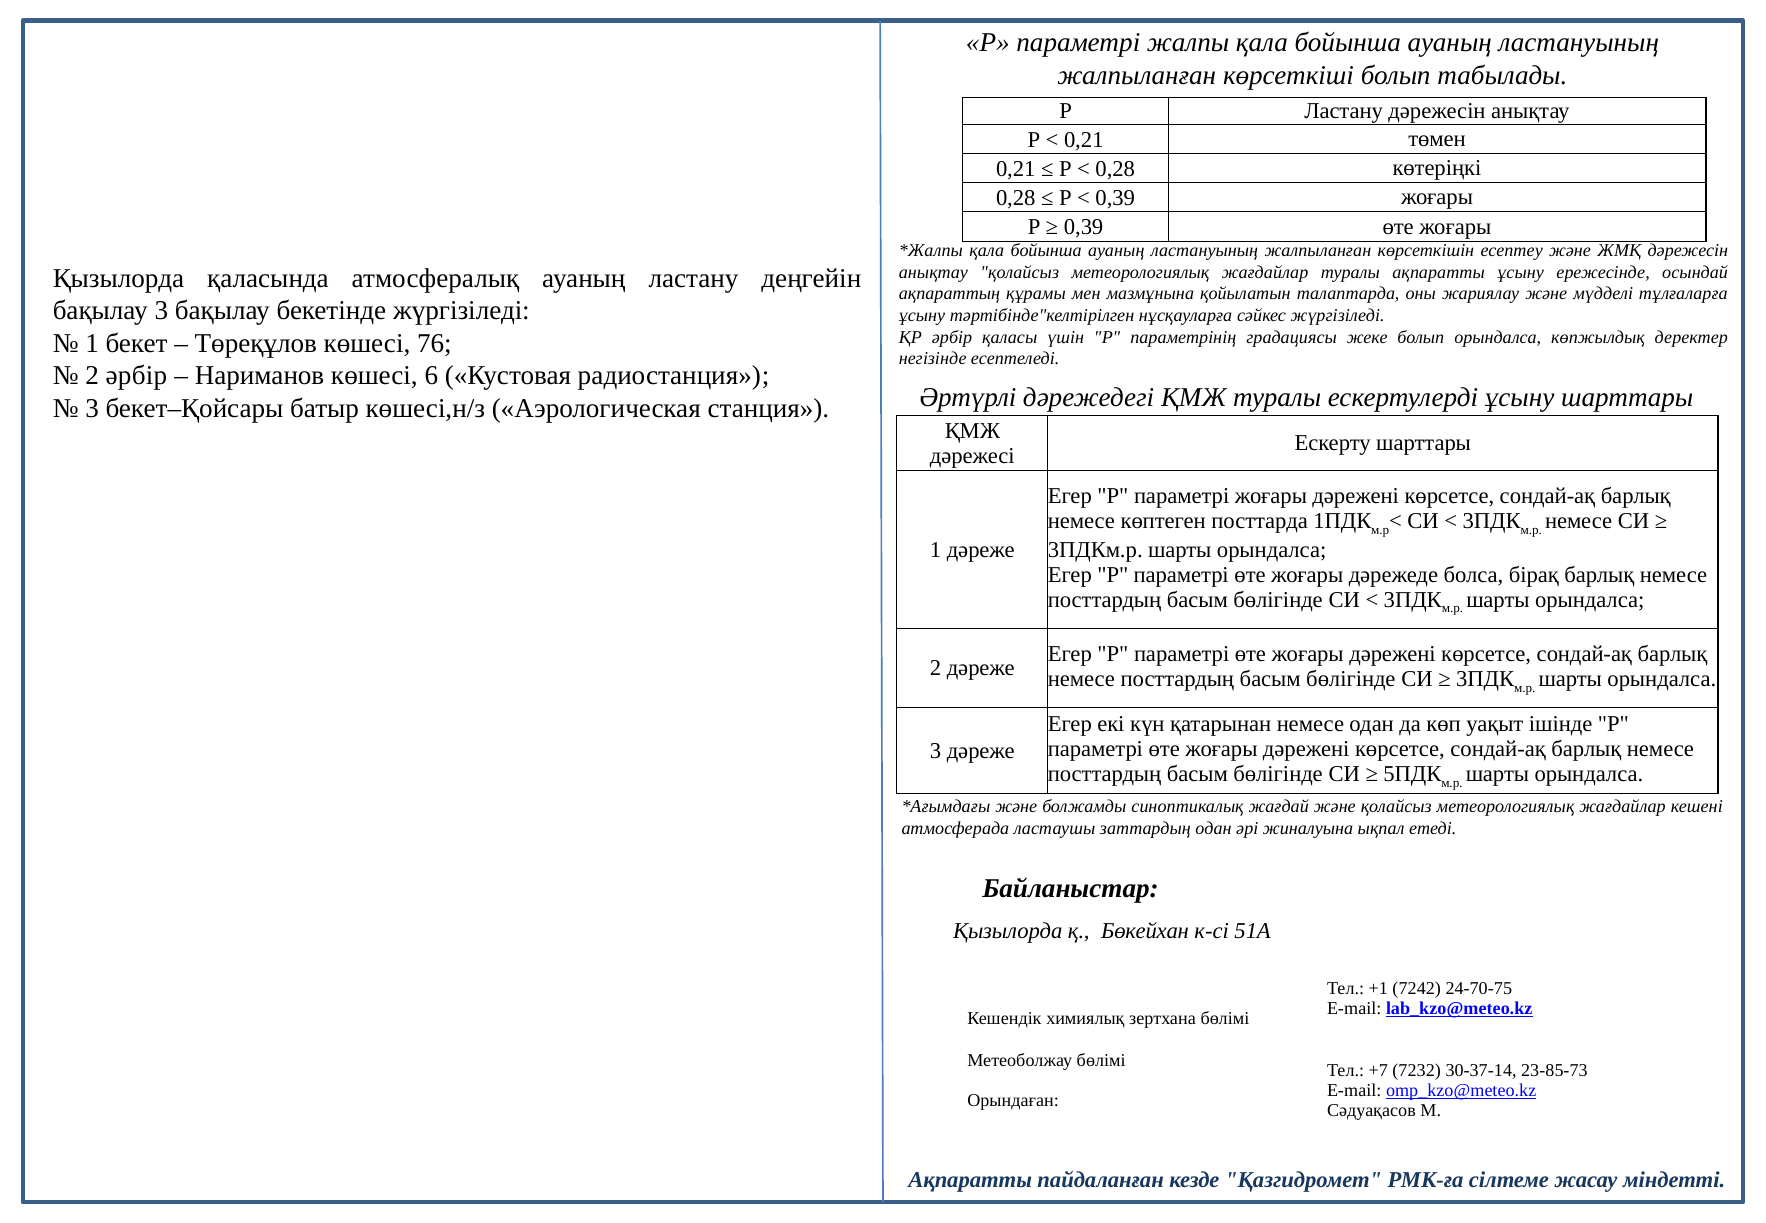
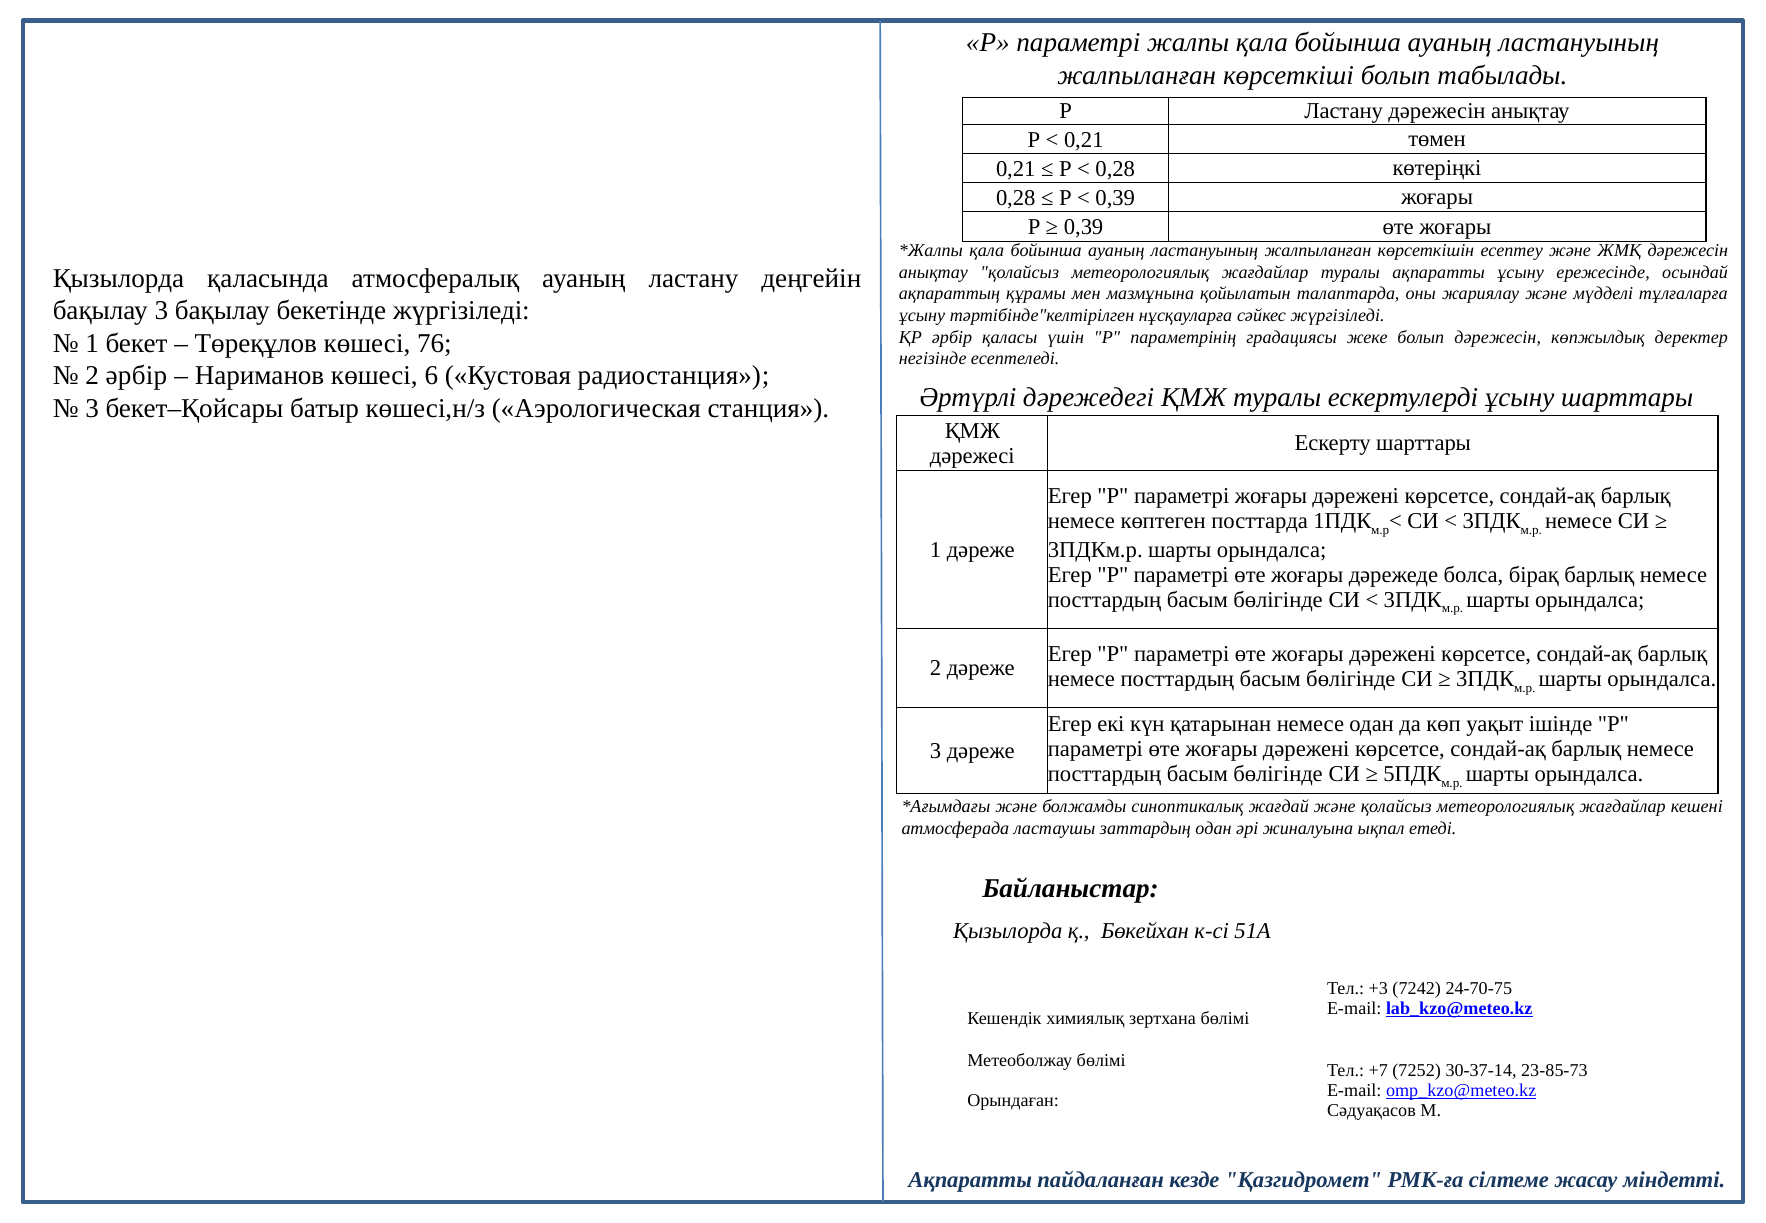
болып орындалса: орындалса -> дәрежесін
+1: +1 -> +3
7232: 7232 -> 7252
